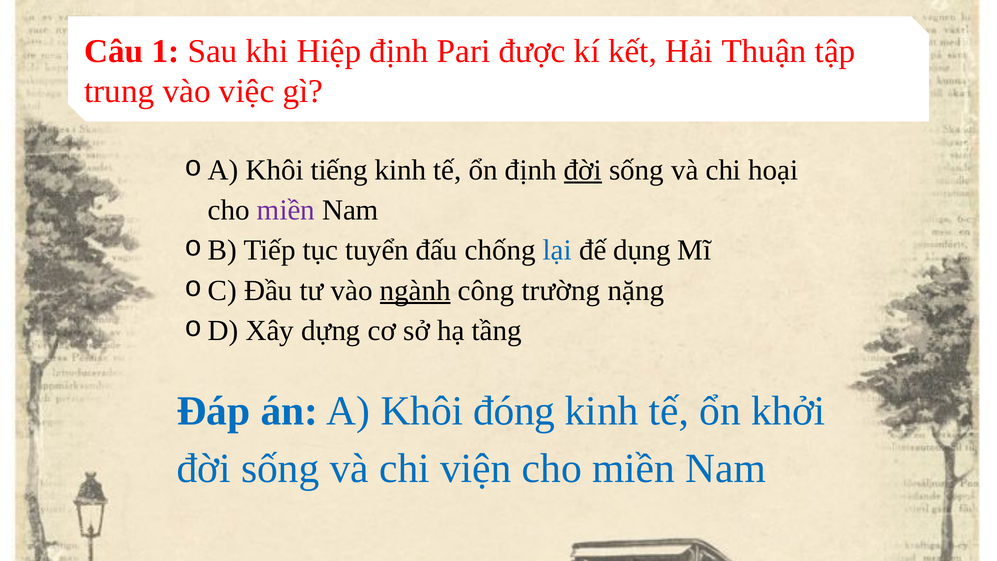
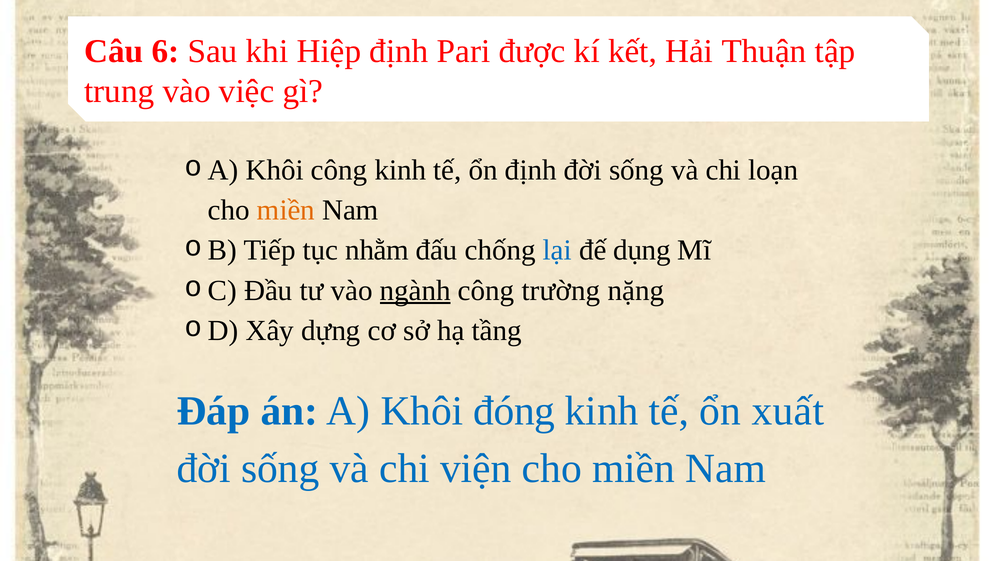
1: 1 -> 6
Khôi tiếng: tiếng -> công
đời at (583, 170) underline: present -> none
hoại: hoại -> loạn
miền at (286, 210) colour: purple -> orange
tuyển: tuyển -> nhằm
khởi: khởi -> xuất
